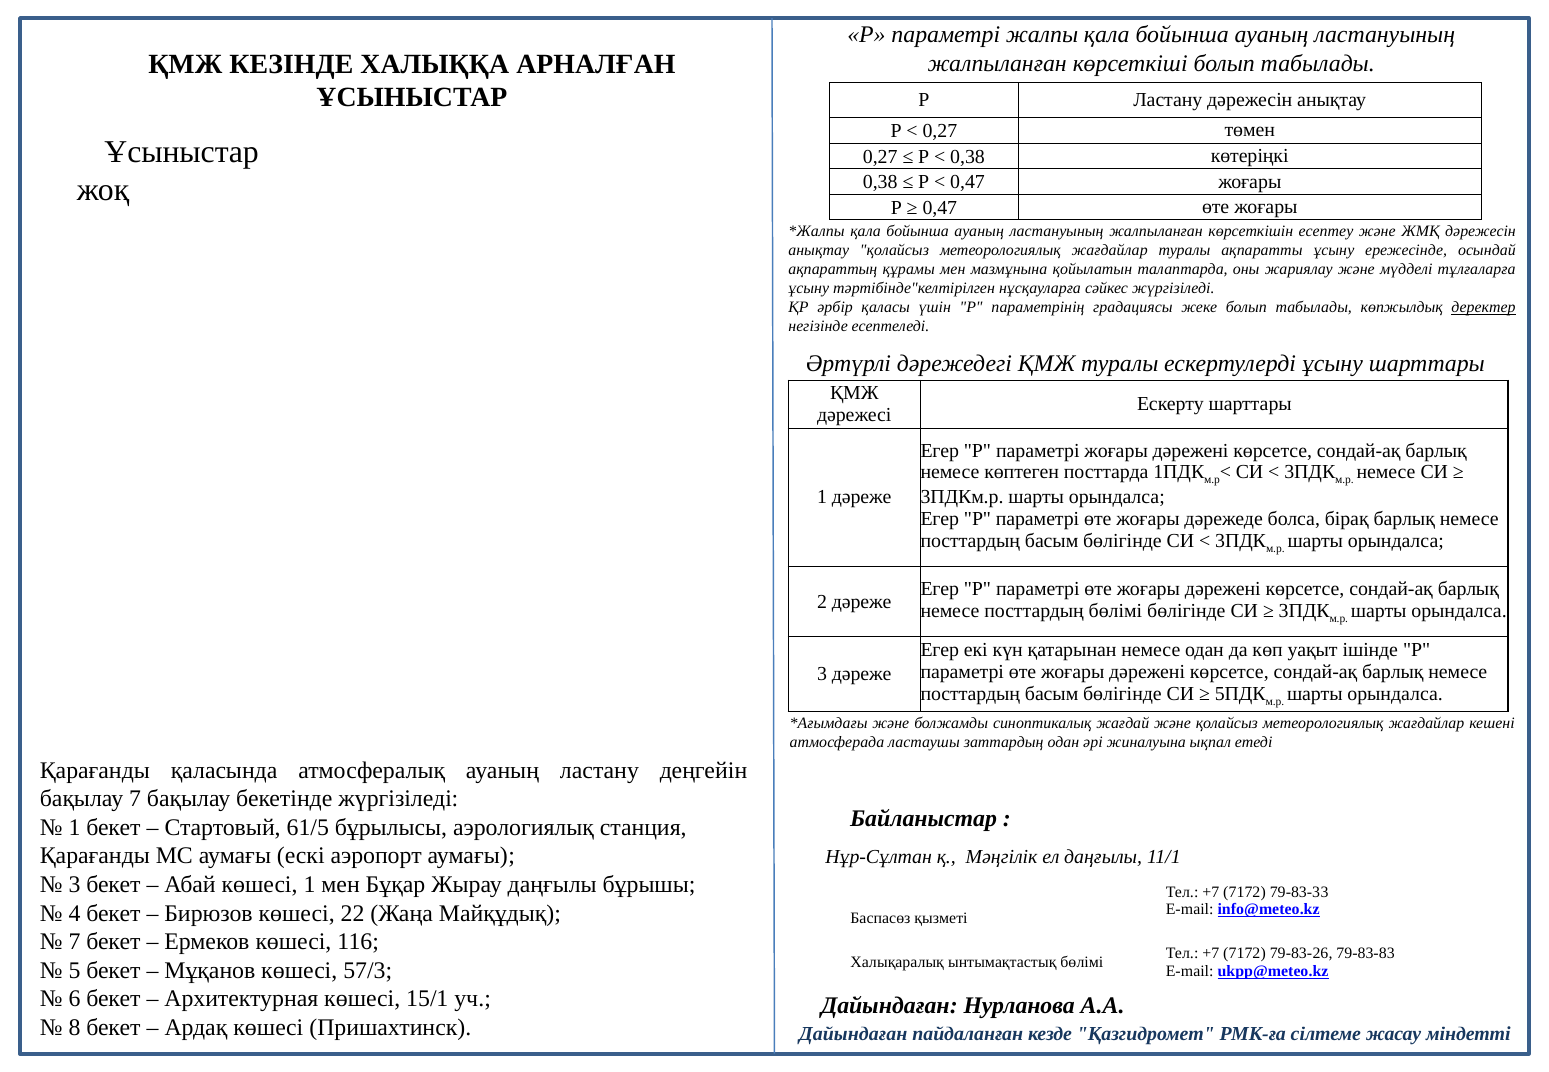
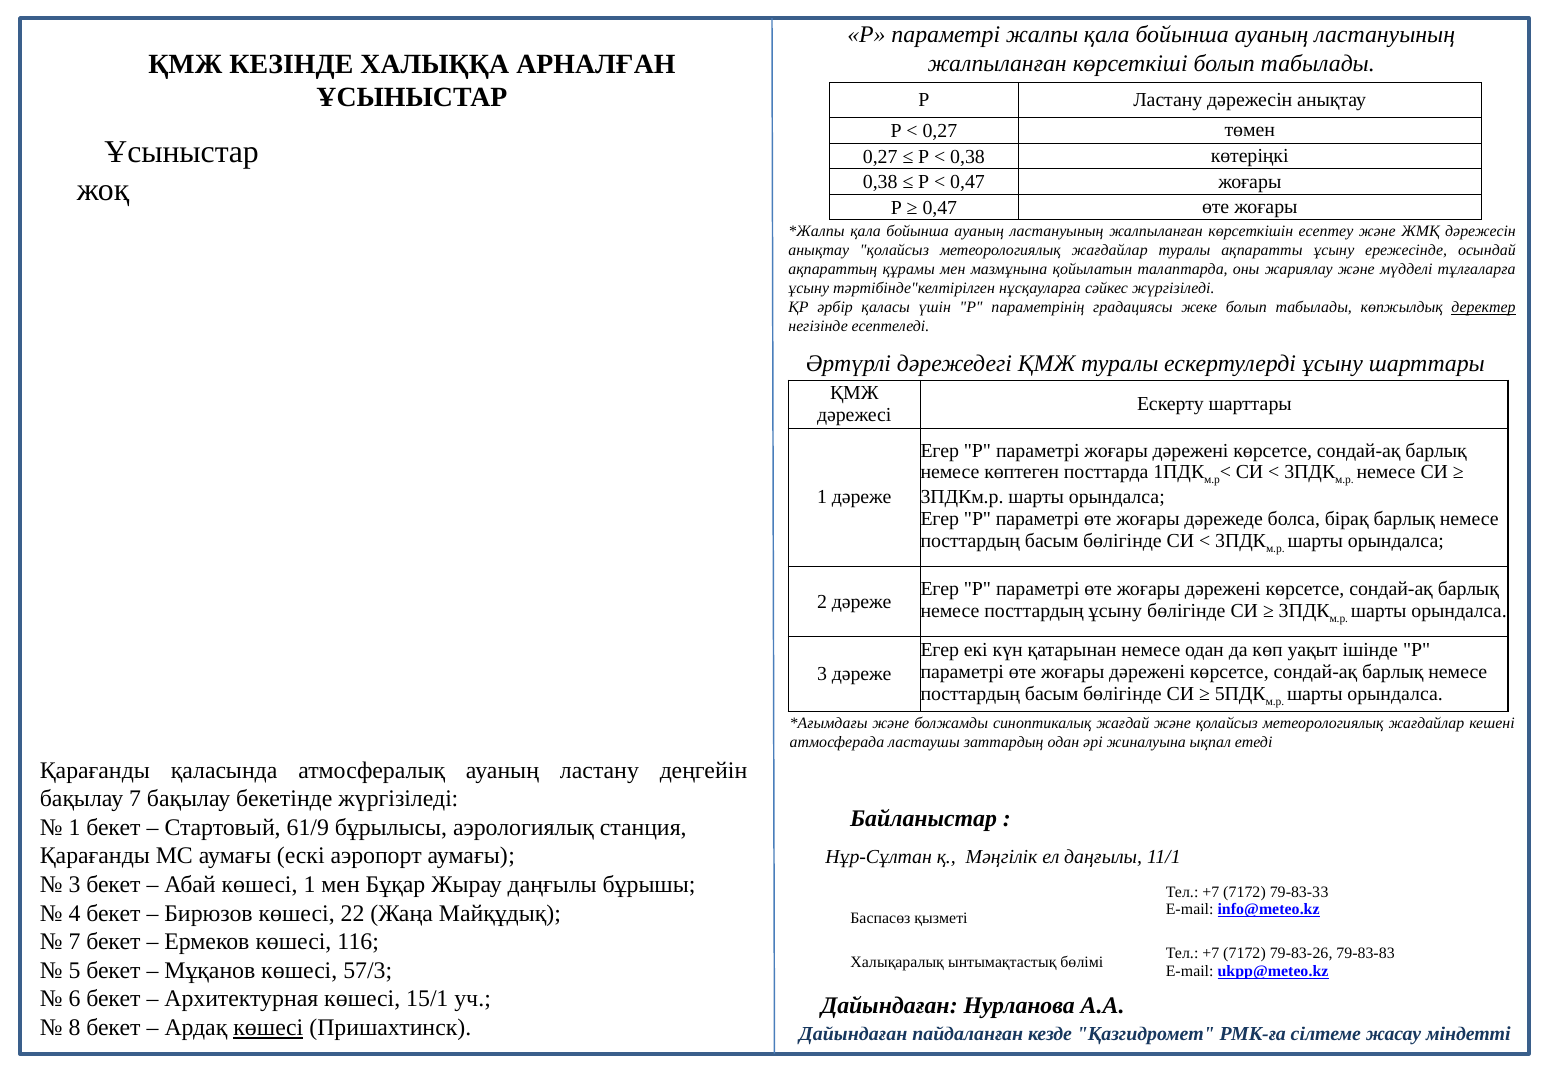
посттардың бөлімі: бөлімі -> ұсыну
61/5: 61/5 -> 61/9
көшесі at (268, 1028) underline: none -> present
